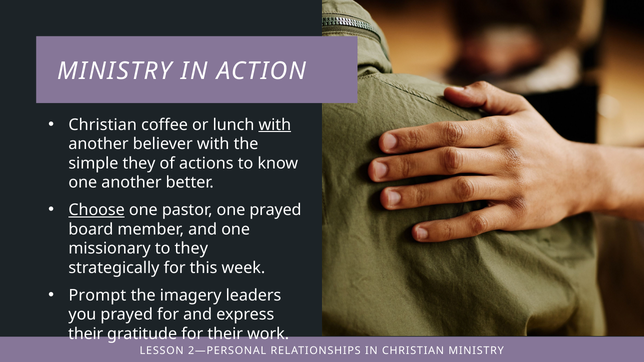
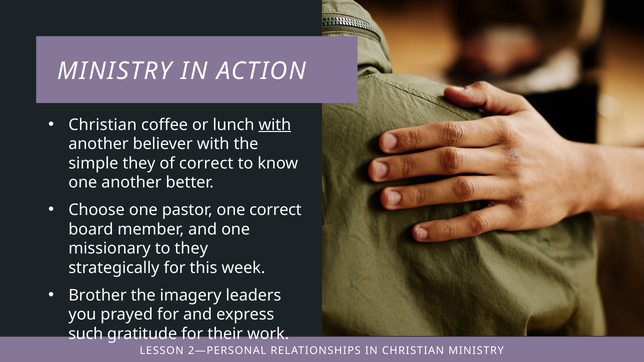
of actions: actions -> correct
Choose underline: present -> none
one prayed: prayed -> correct
Prompt: Prompt -> Brother
their at (86, 334): their -> such
